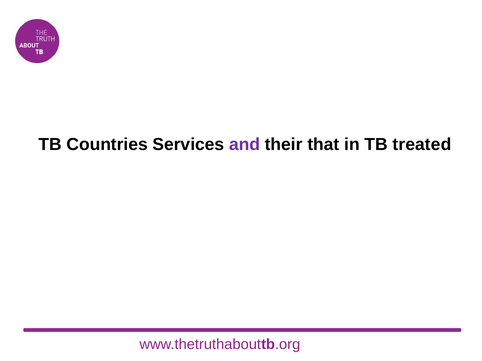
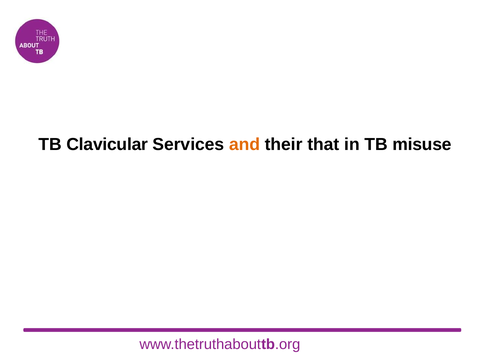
Countries: Countries -> Clavicular
and colour: purple -> orange
treated: treated -> misuse
